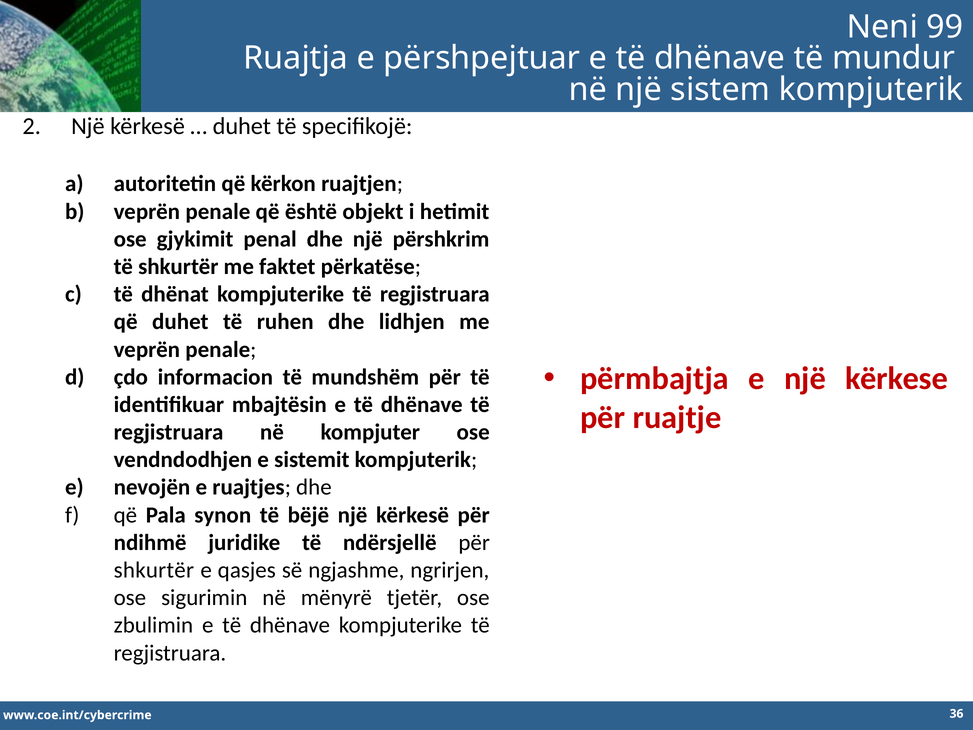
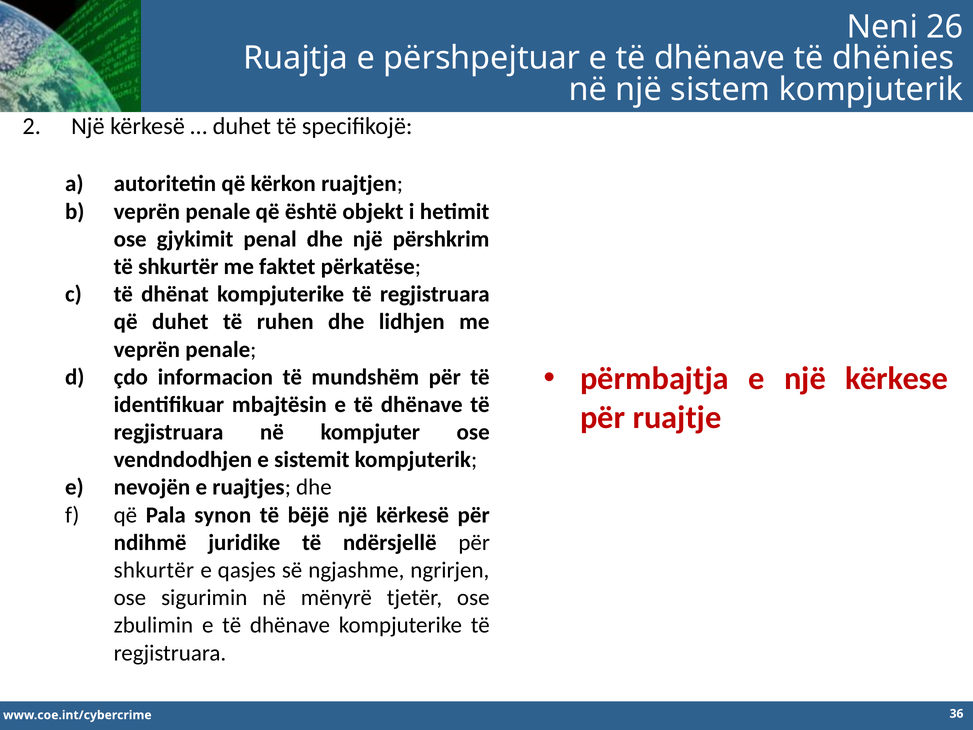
99: 99 -> 26
mundur: mundur -> dhënies
